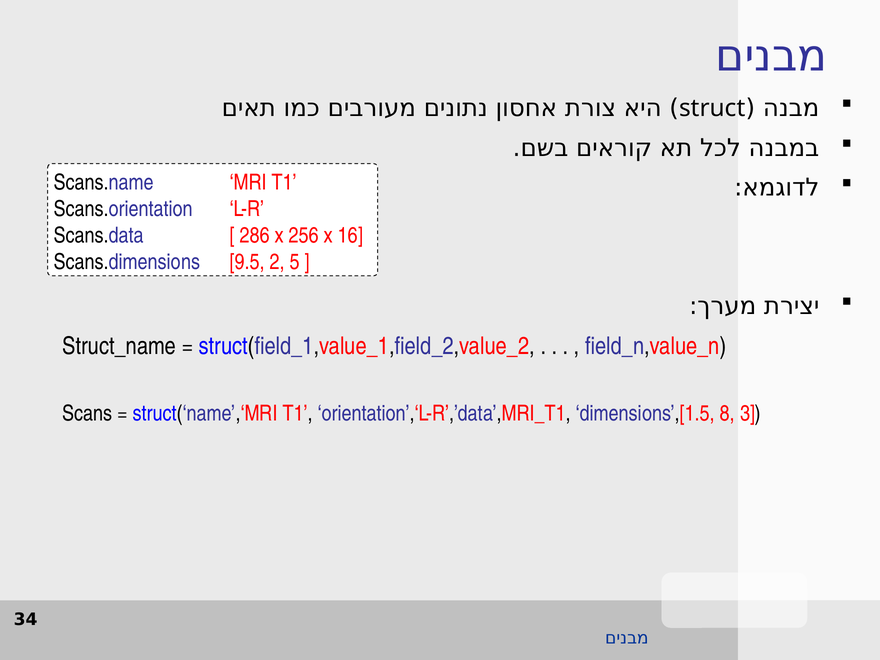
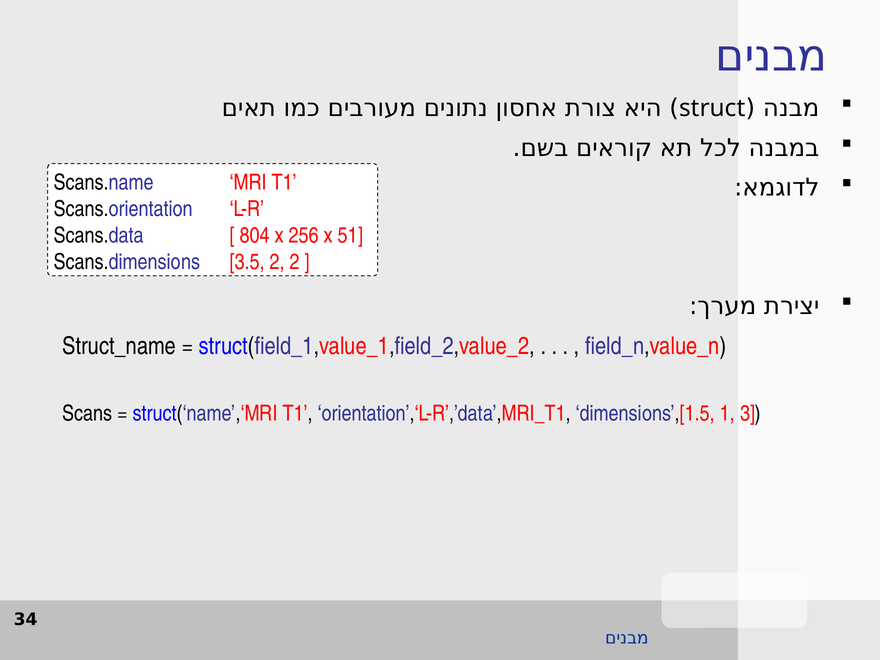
286: 286 -> 804
16: 16 -> 51
9.5: 9.5 -> 3.5
2 5: 5 -> 2
8: 8 -> 1
